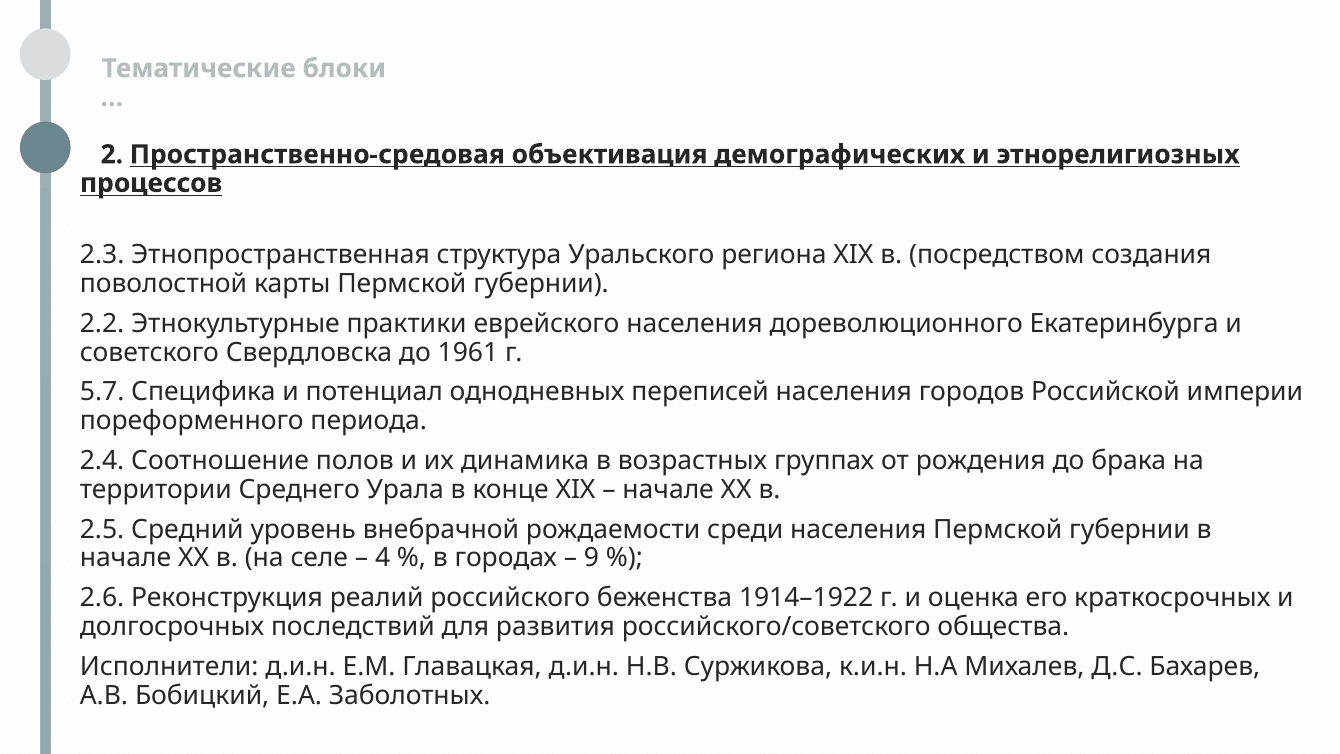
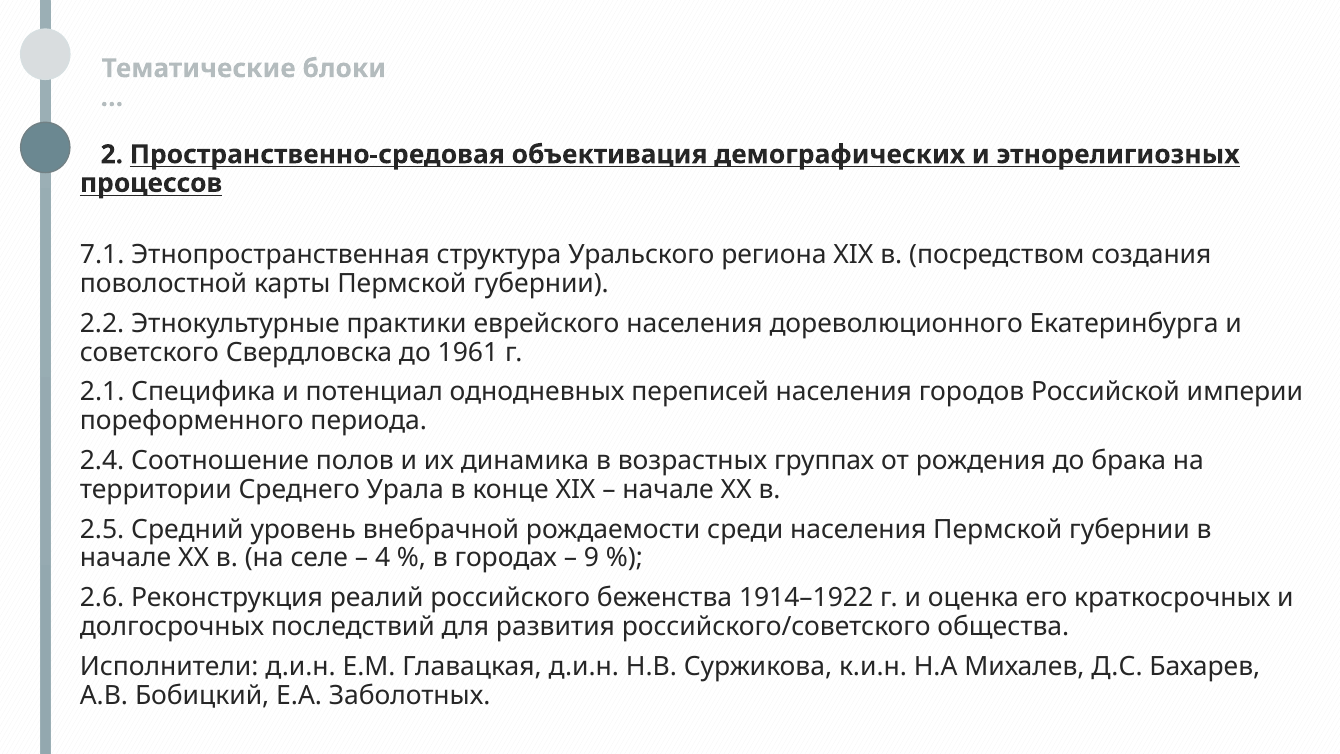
2.3: 2.3 -> 7.1
5.7: 5.7 -> 2.1
